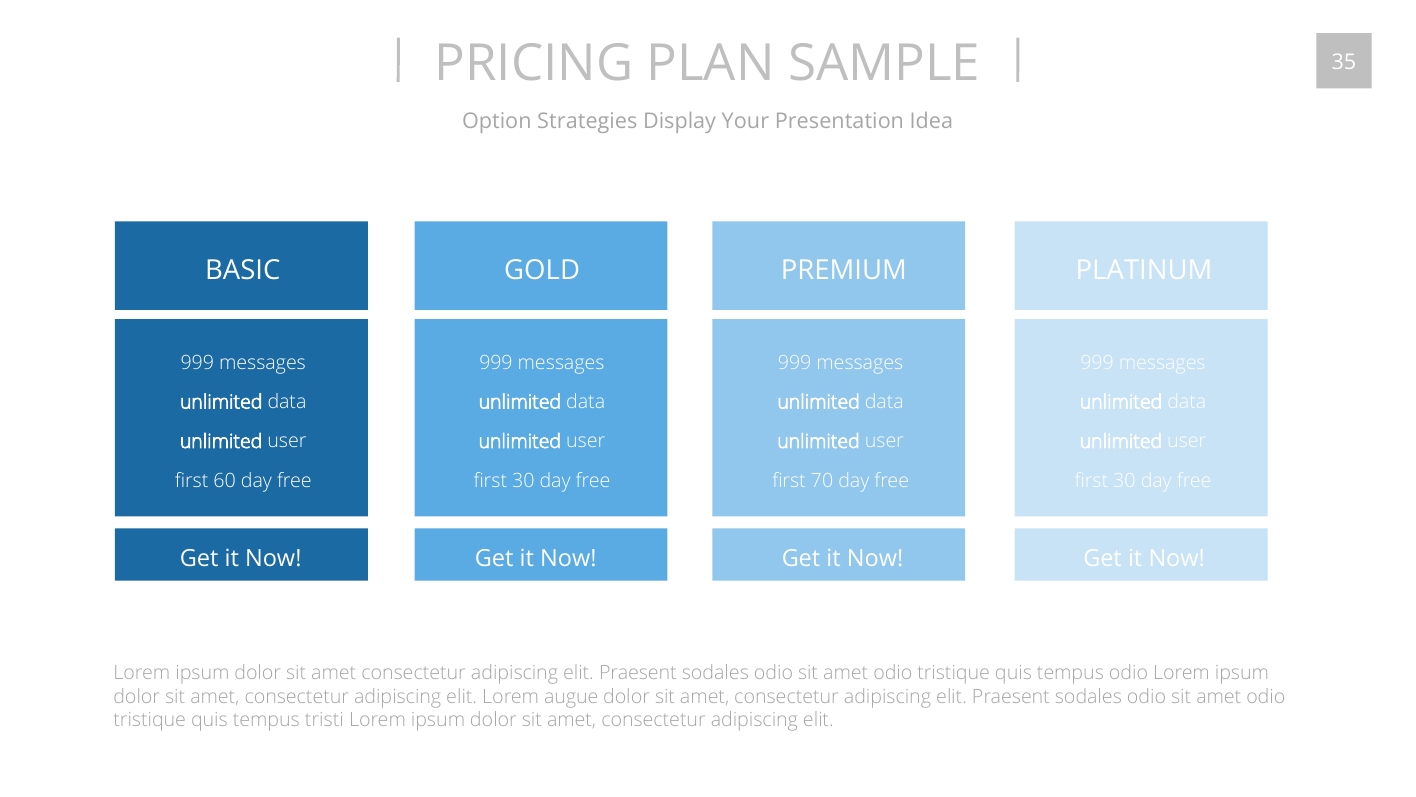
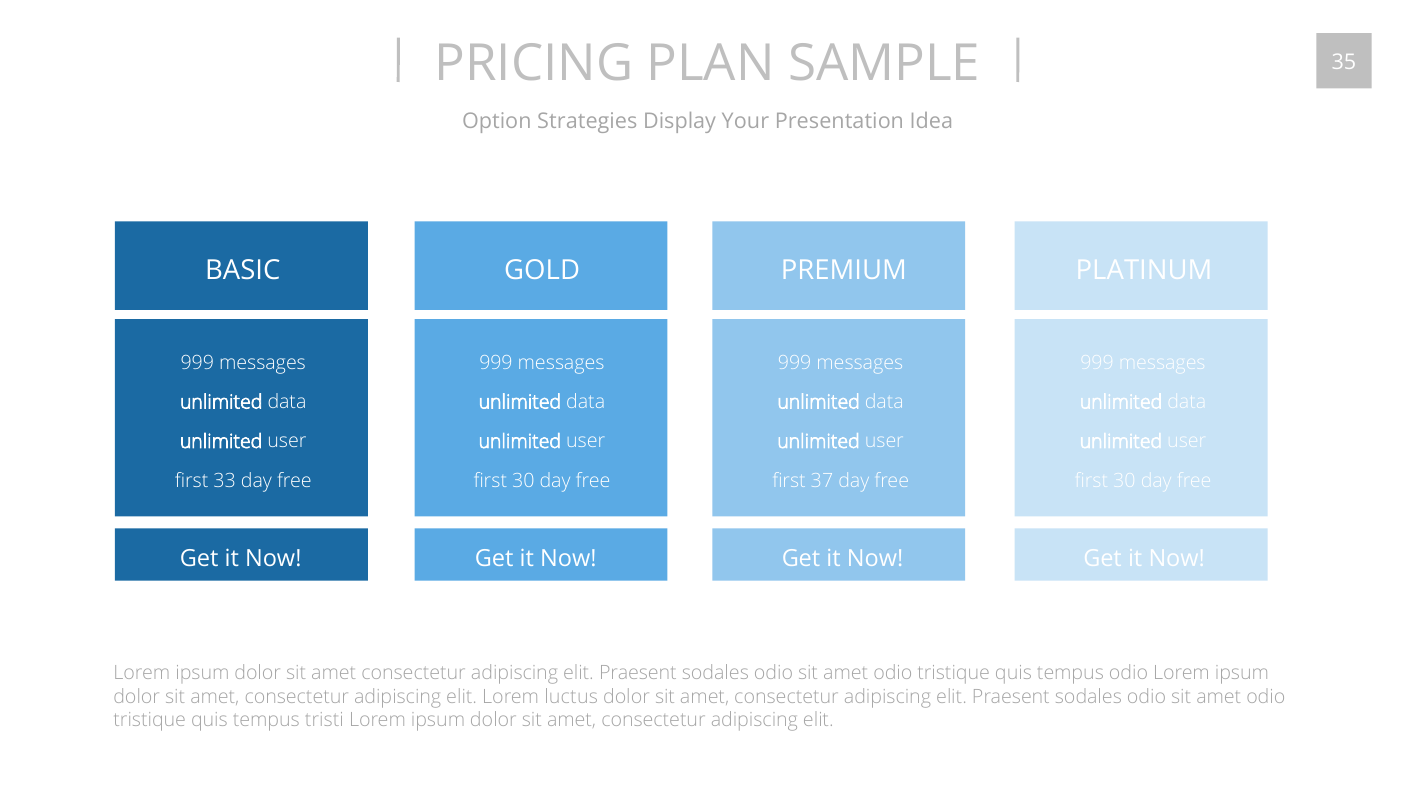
60: 60 -> 33
70: 70 -> 37
augue: augue -> luctus
